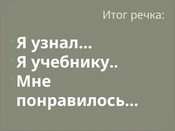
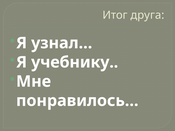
речка: речка -> друга
